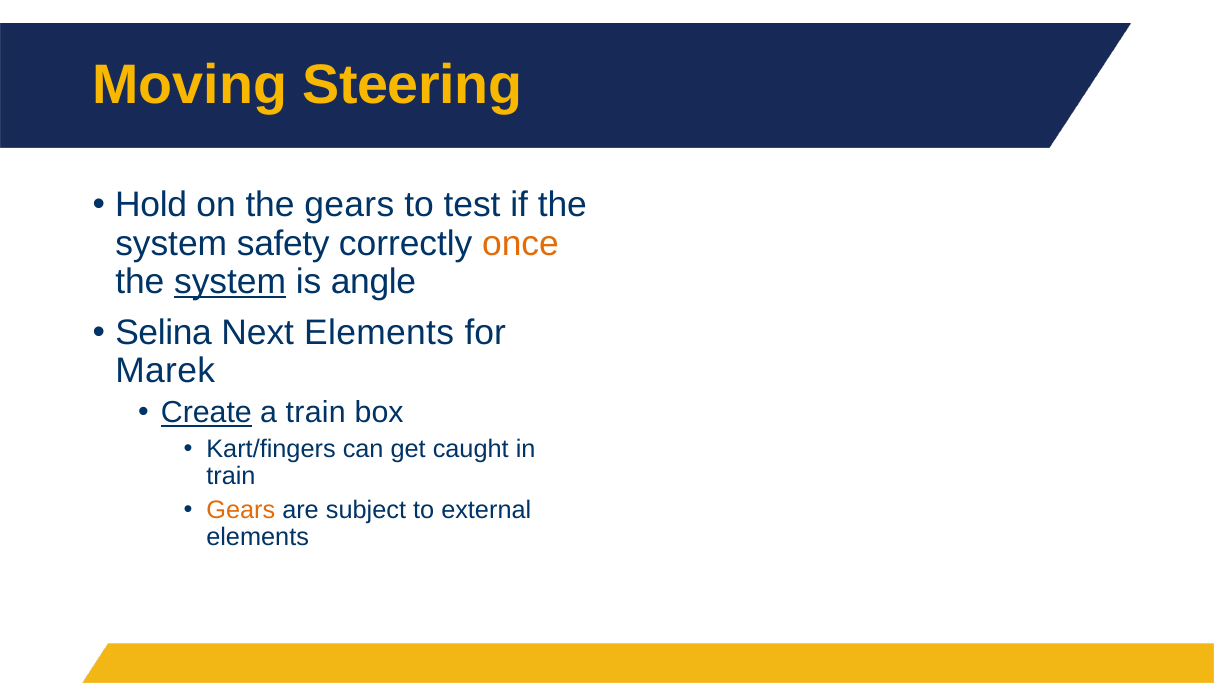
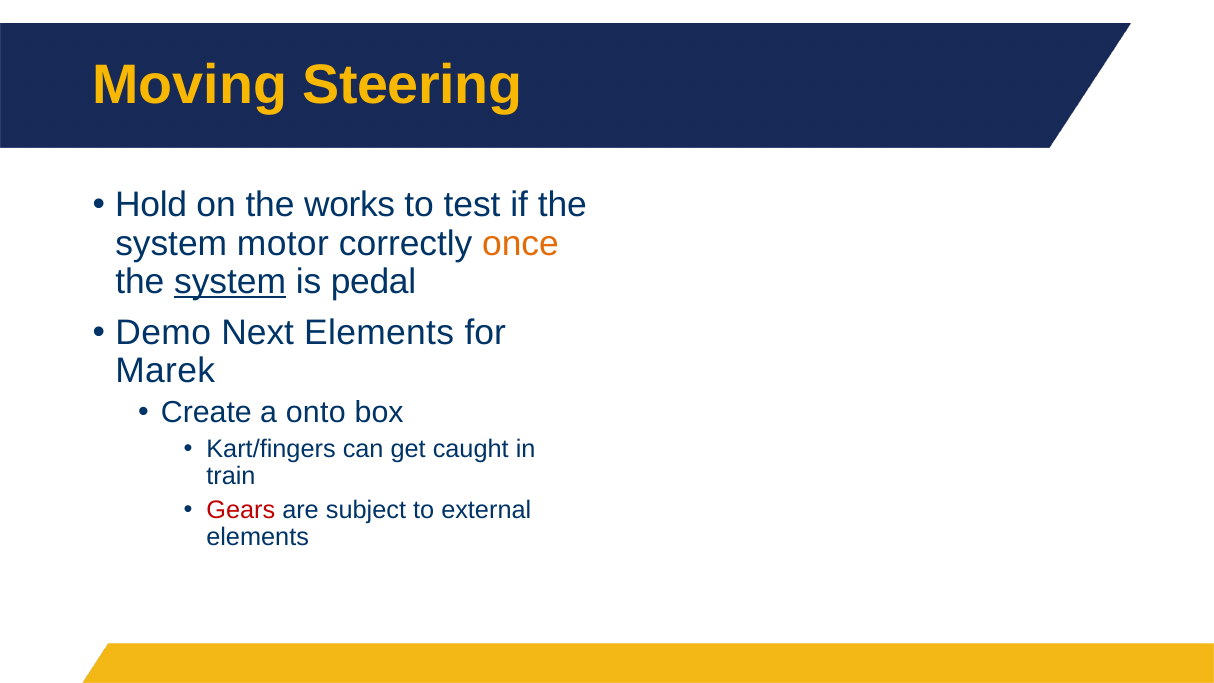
the gears: gears -> works
safety: safety -> motor
angle: angle -> pedal
Selina: Selina -> Demo
Create underline: present -> none
a train: train -> onto
Gears at (241, 510) colour: orange -> red
